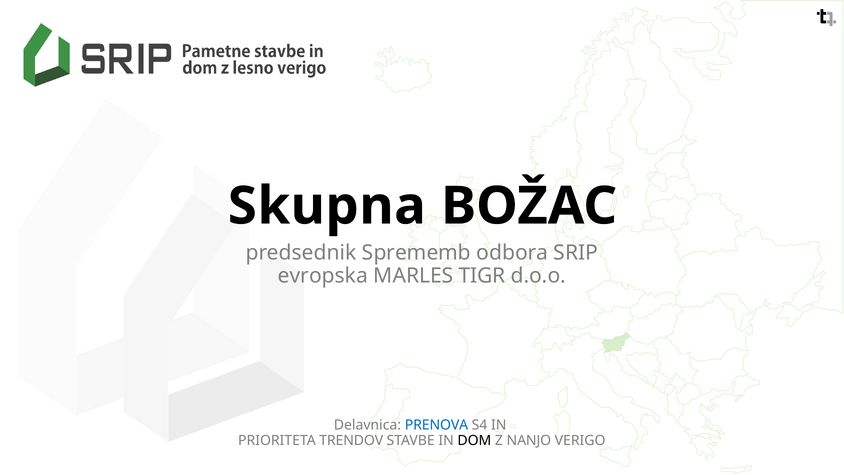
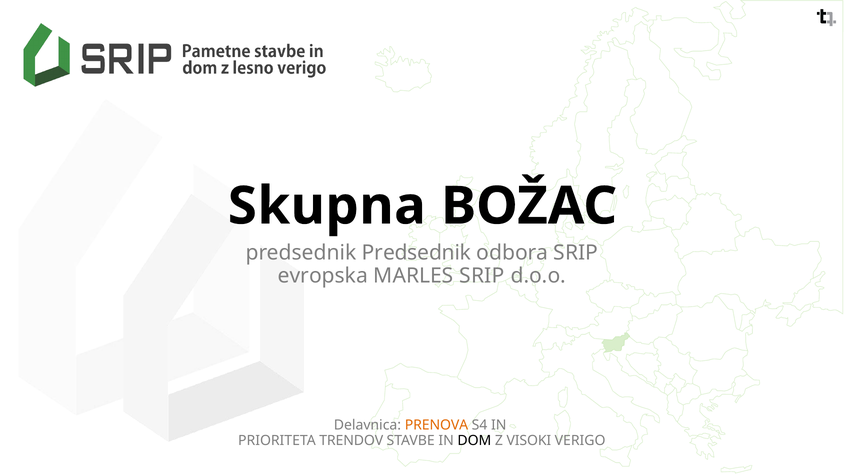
predsednik Sprememb: Sprememb -> Predsednik
MARLES TIGR: TIGR -> SRIP
PRENOVA colour: blue -> orange
NANJO: NANJO -> VISOKI
